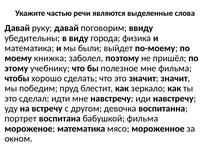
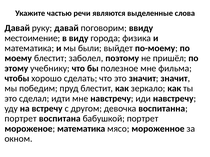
убедительны: убедительны -> местоимение
моему книжка: книжка -> блестит
бабушкой фильма: фильма -> портрет
